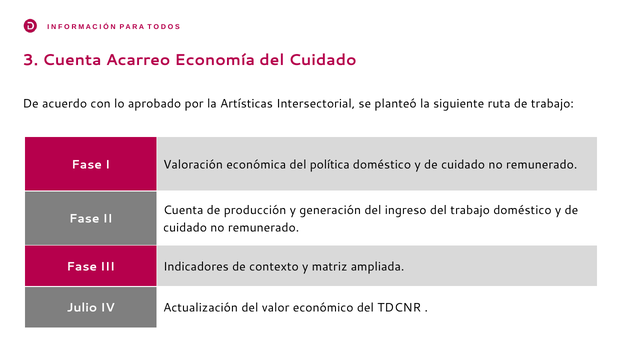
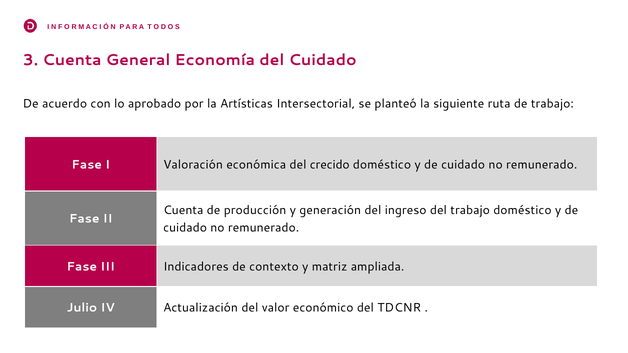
Acarreo: Acarreo -> General
política: política -> crecido
